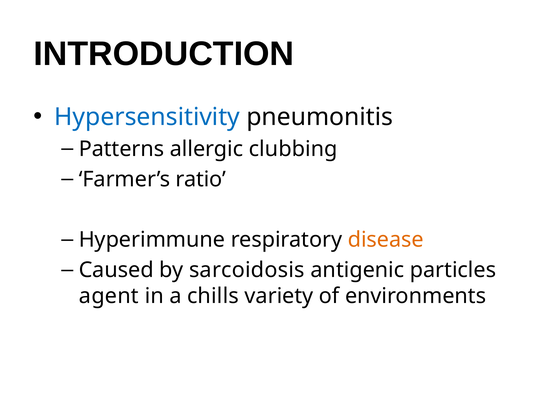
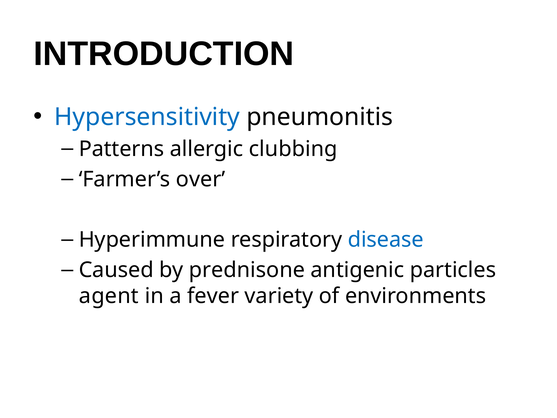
ratio: ratio -> over
disease colour: orange -> blue
sarcoidosis: sarcoidosis -> prednisone
chills: chills -> fever
